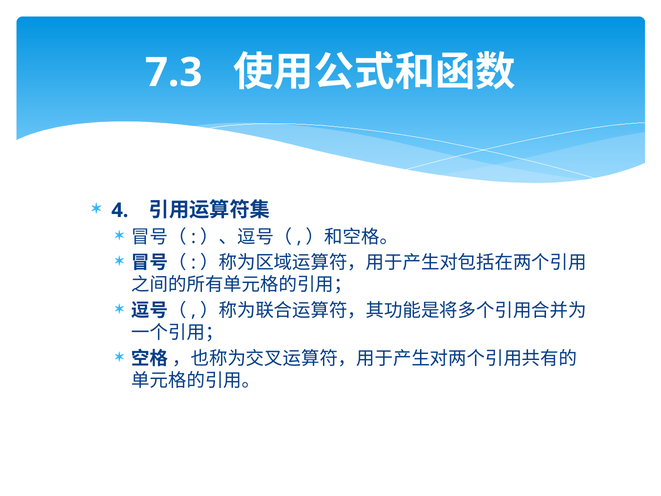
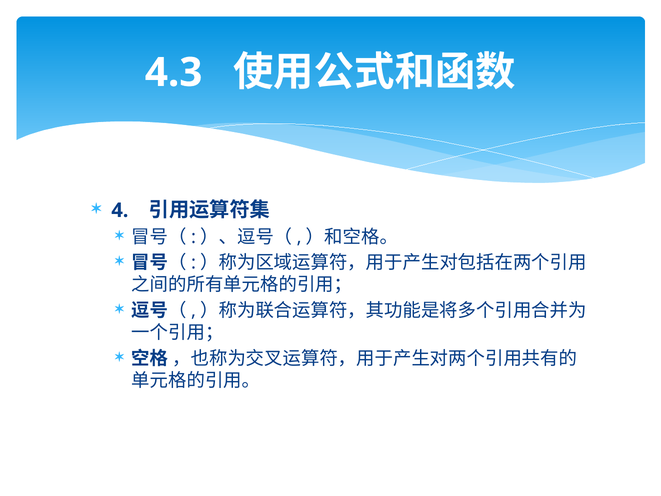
7.3: 7.3 -> 4.3
